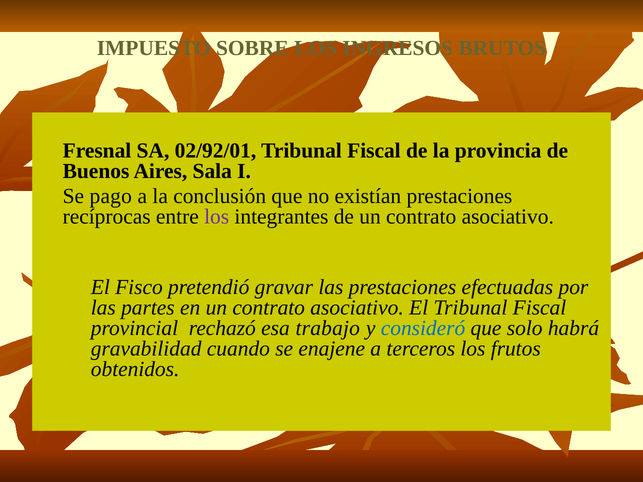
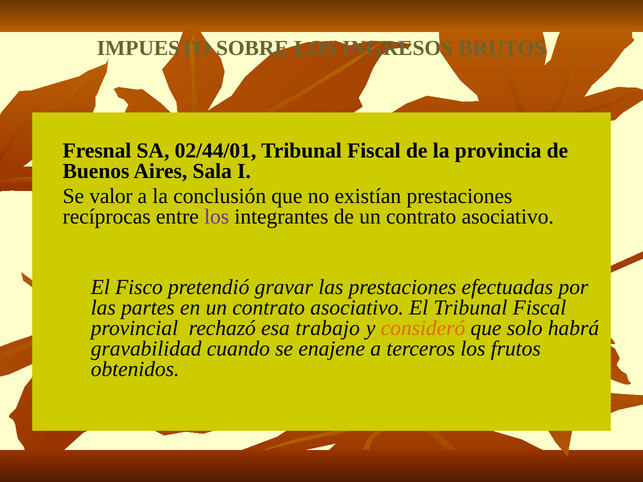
02/92/01: 02/92/01 -> 02/44/01
pago: pago -> valor
consideró colour: blue -> orange
